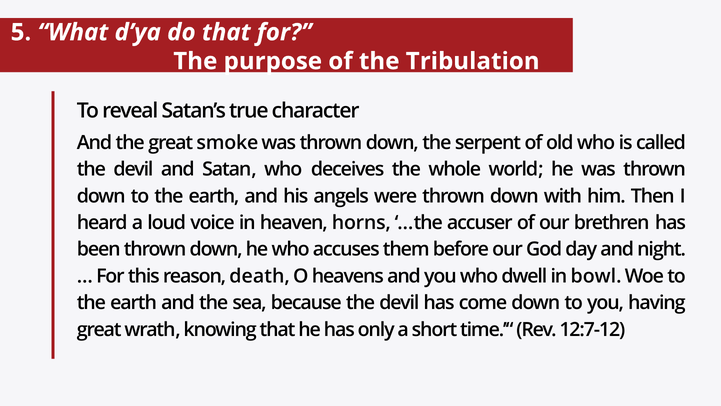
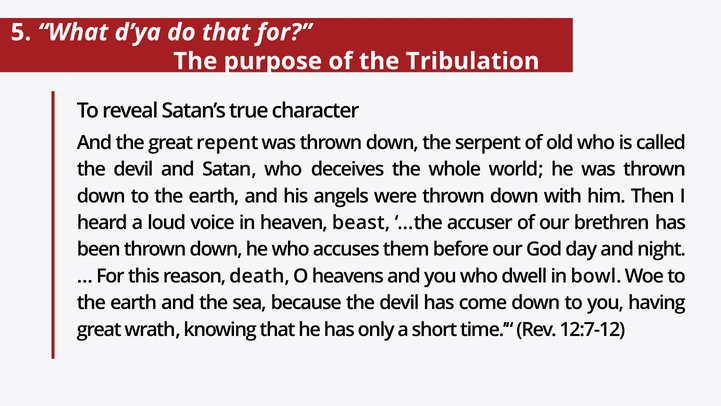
smoke: smoke -> repent
horns: horns -> beast
